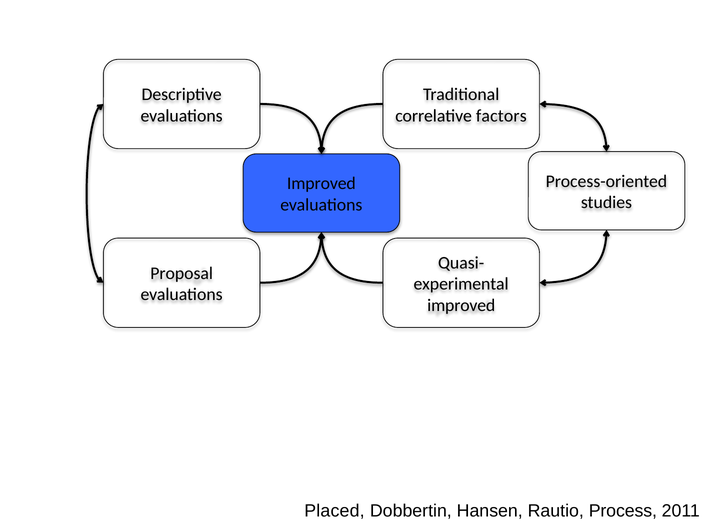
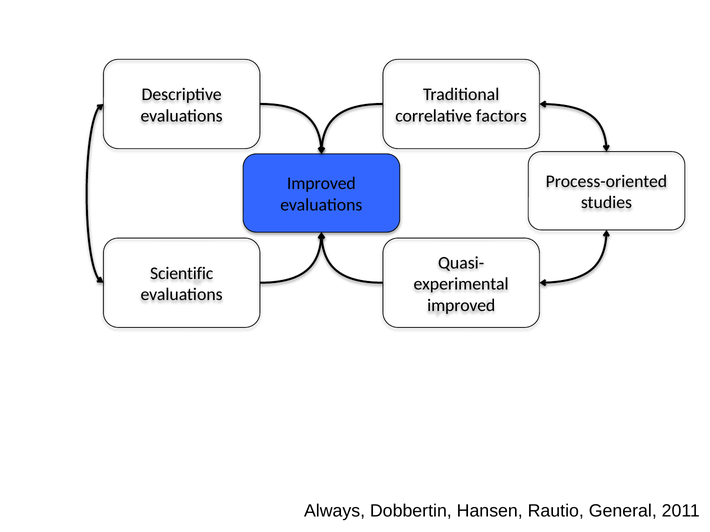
Proposal: Proposal -> Scientific
Placed: Placed -> Always
Process: Process -> General
